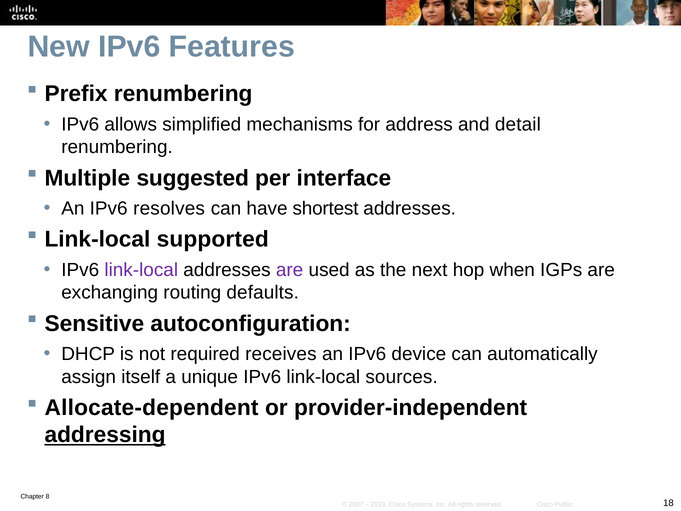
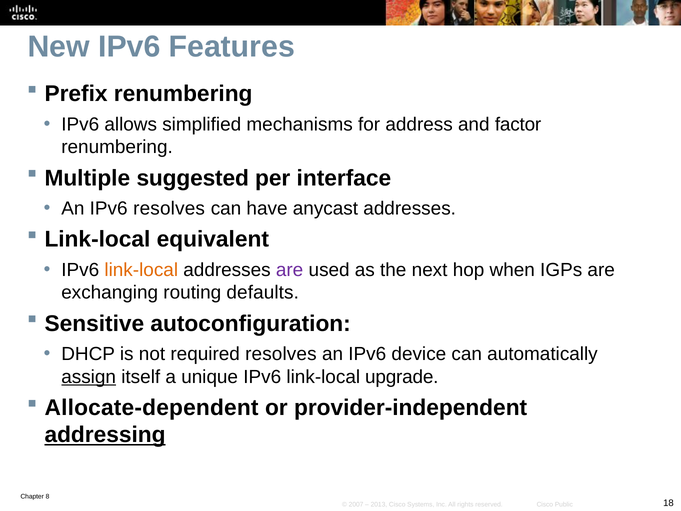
detail: detail -> factor
shortest: shortest -> anycast
supported: supported -> equivalent
link-local at (141, 270) colour: purple -> orange
required receives: receives -> resolves
assign underline: none -> present
sources: sources -> upgrade
